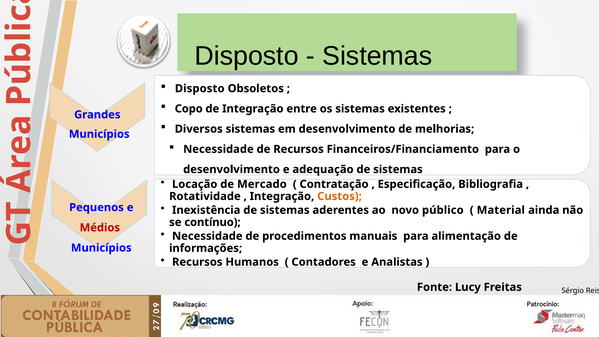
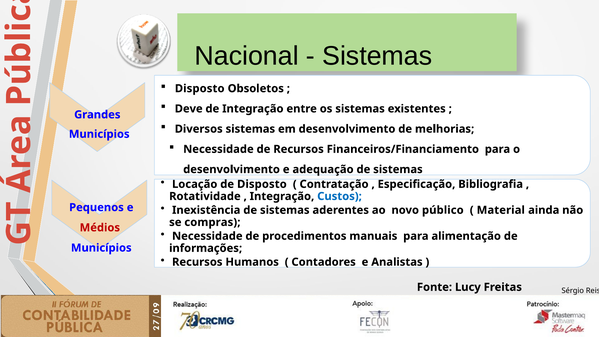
Disposto at (247, 56): Disposto -> Nacional
Copo: Copo -> Deve
de Mercado: Mercado -> Disposto
Custos colour: orange -> blue
contínuo: contínuo -> compras
